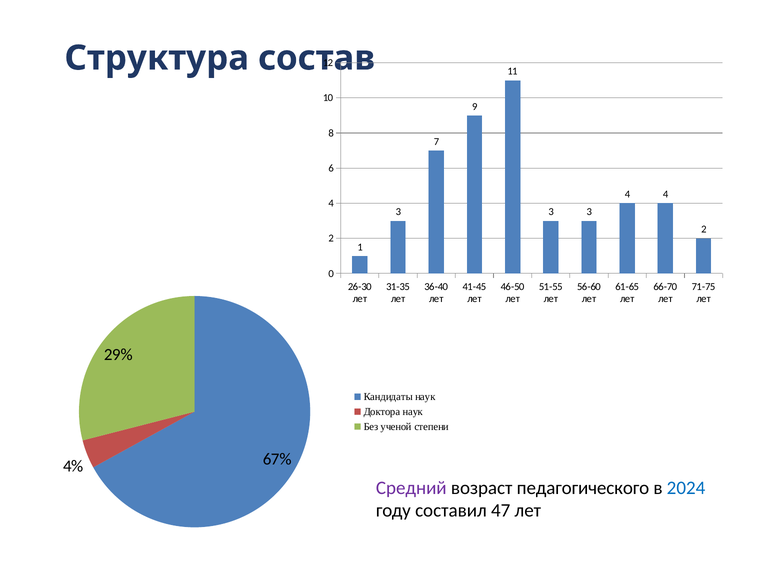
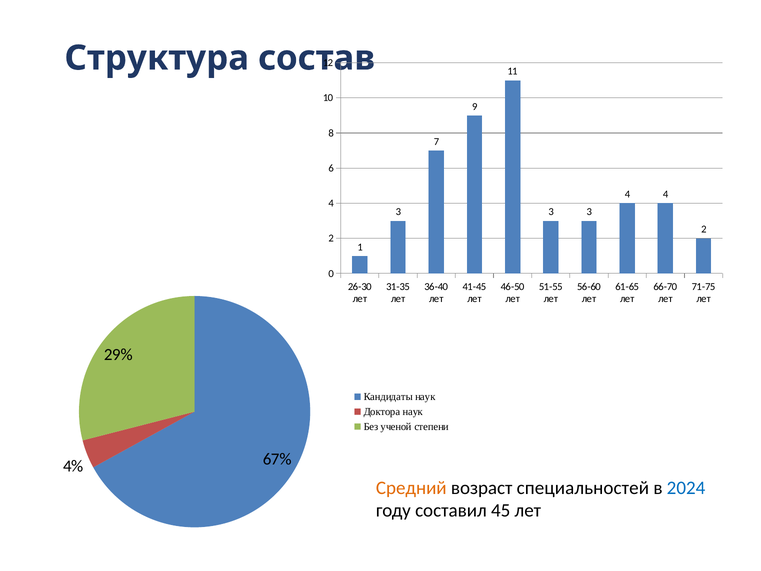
Средний colour: purple -> orange
педагогического: педагогического -> специальностей
47: 47 -> 45
